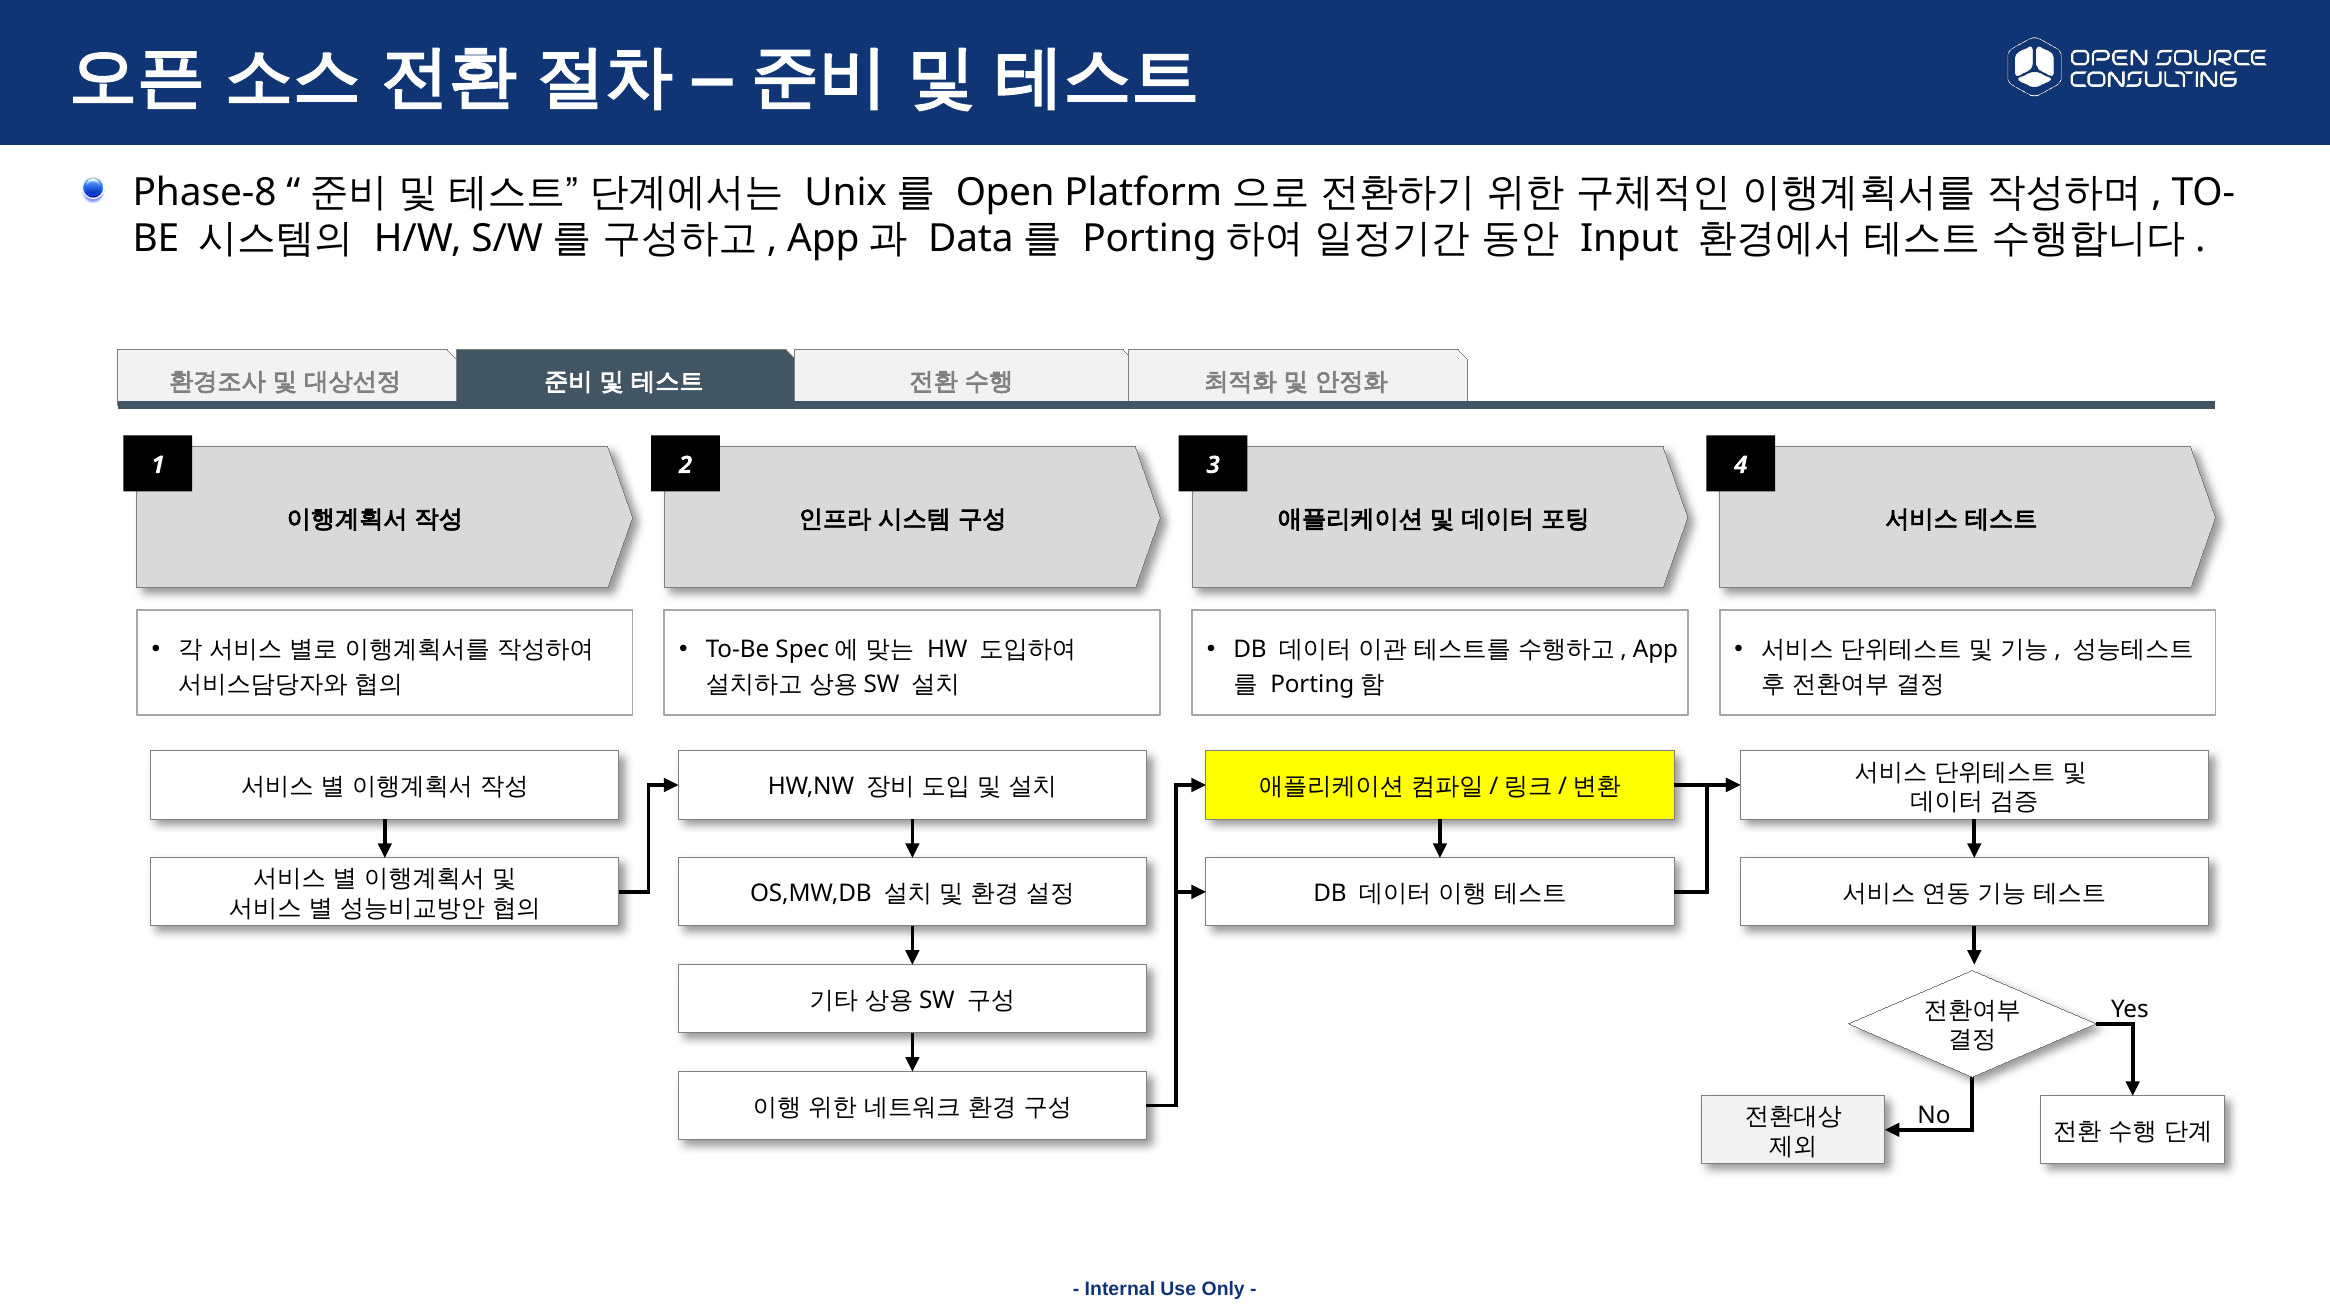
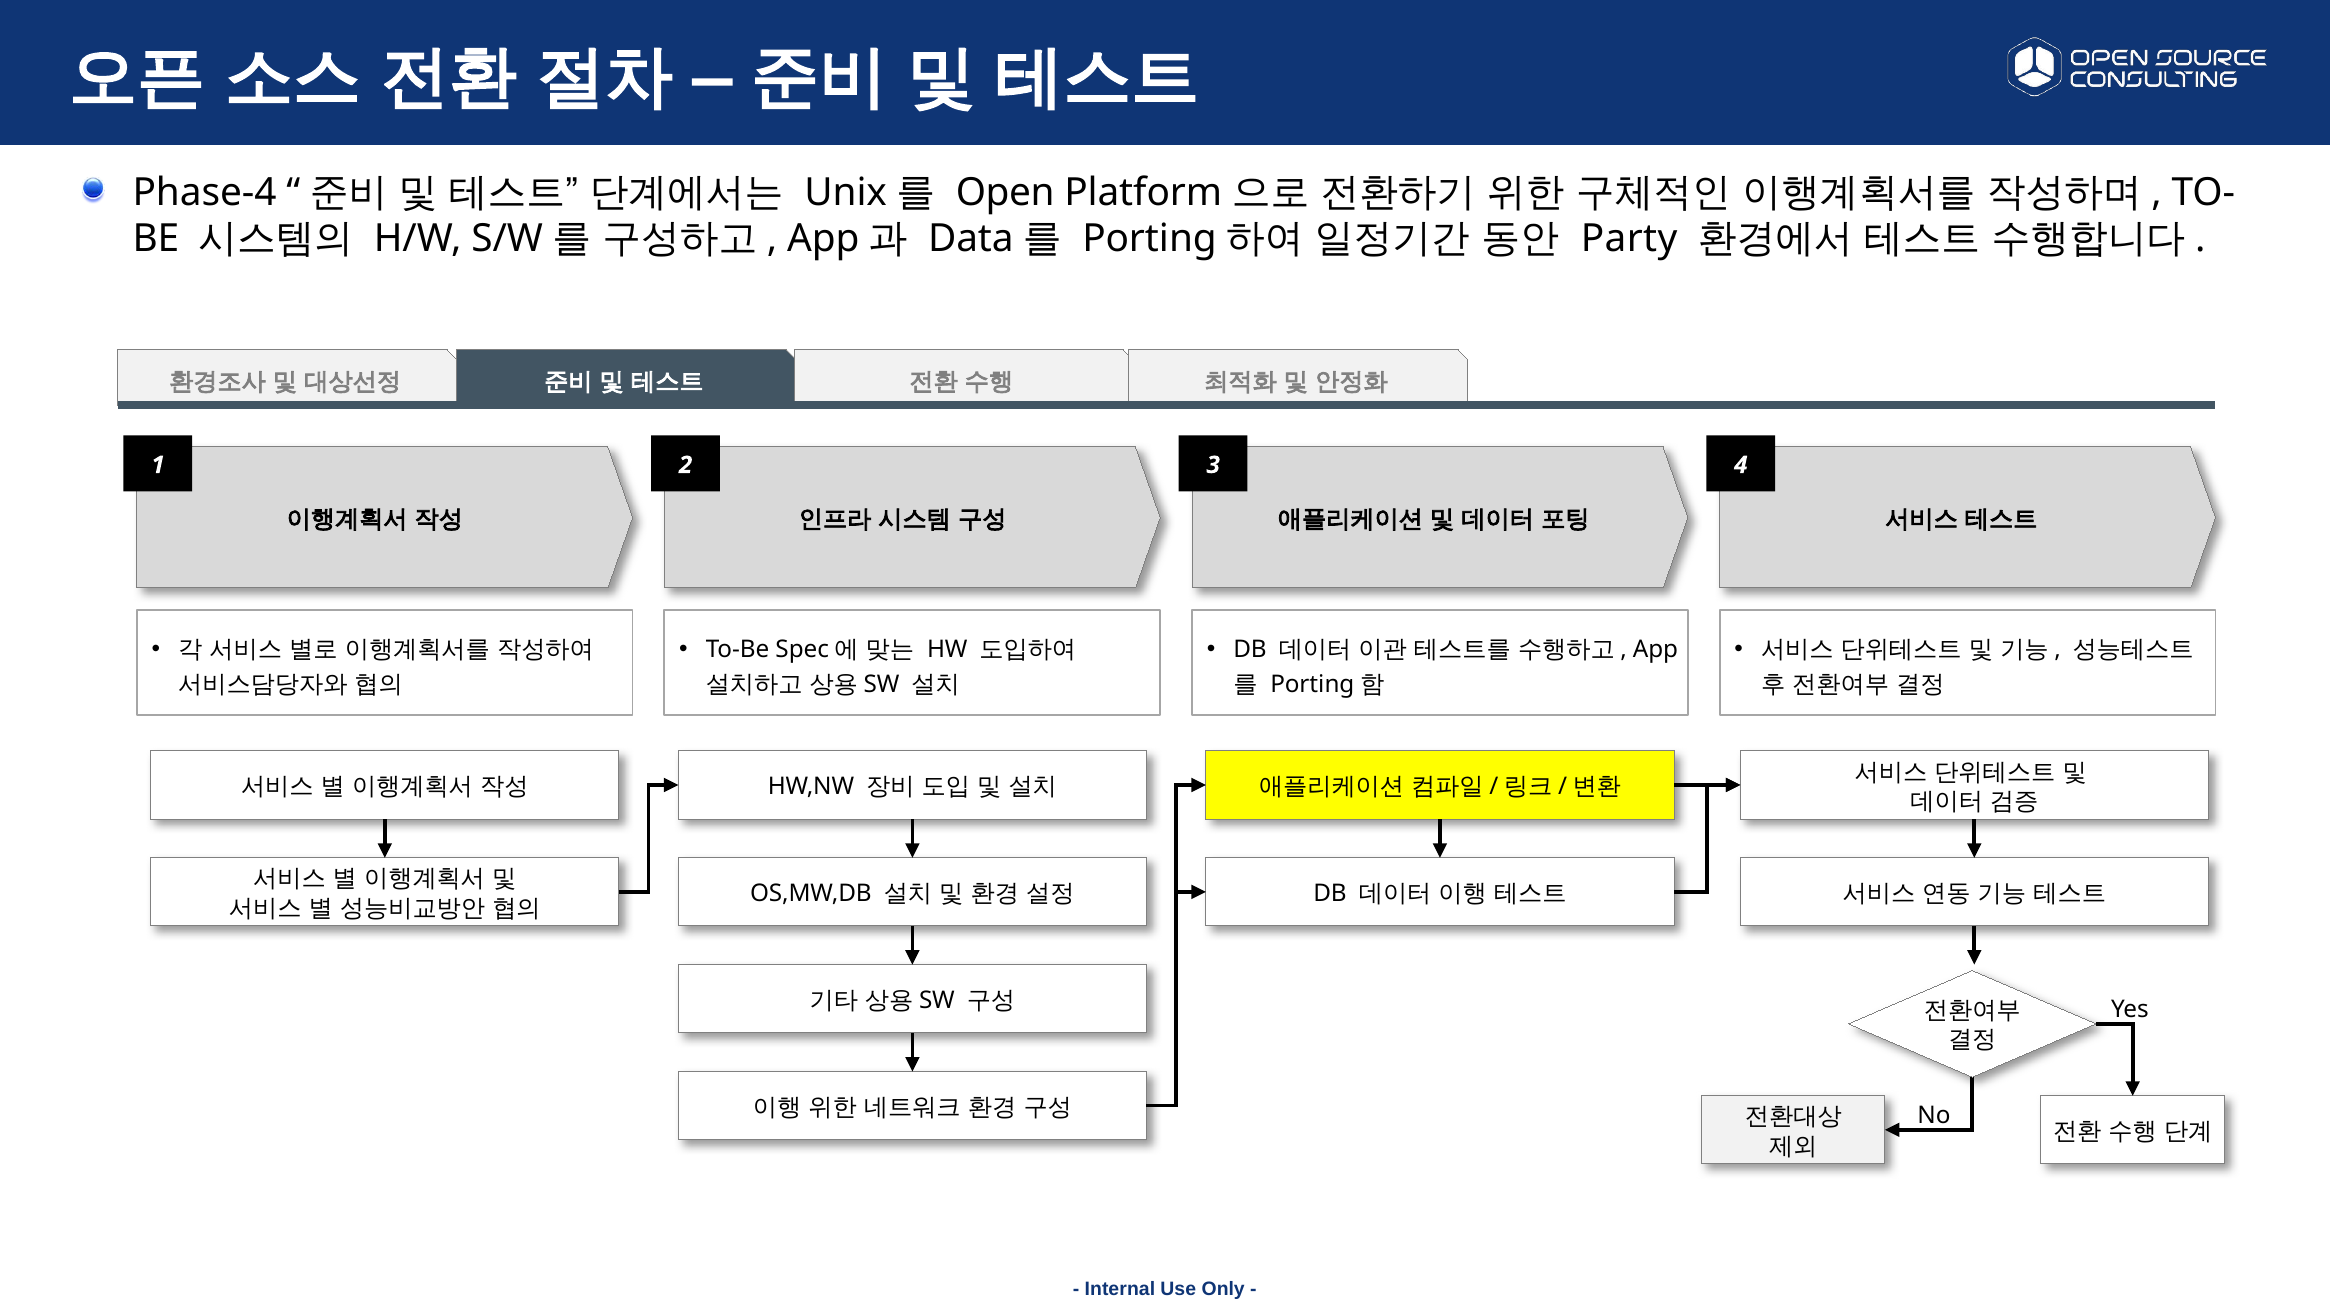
Phase-8: Phase-8 -> Phase-4
Input: Input -> Party
